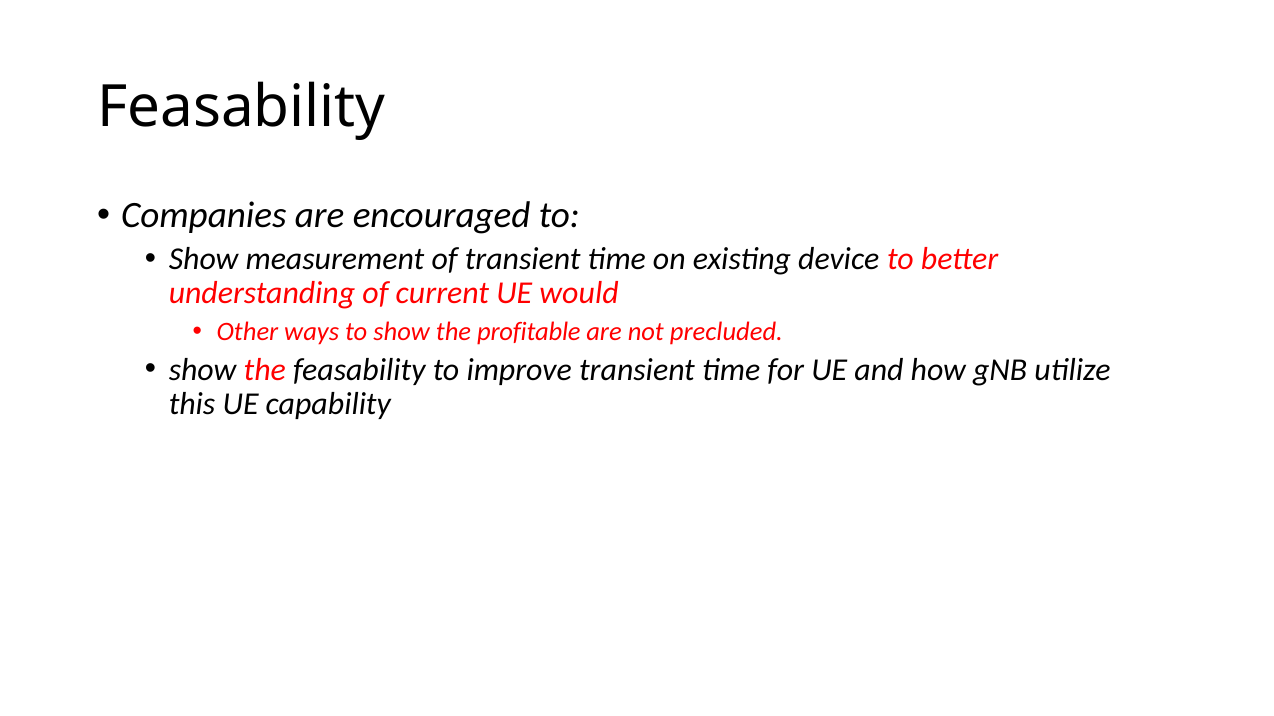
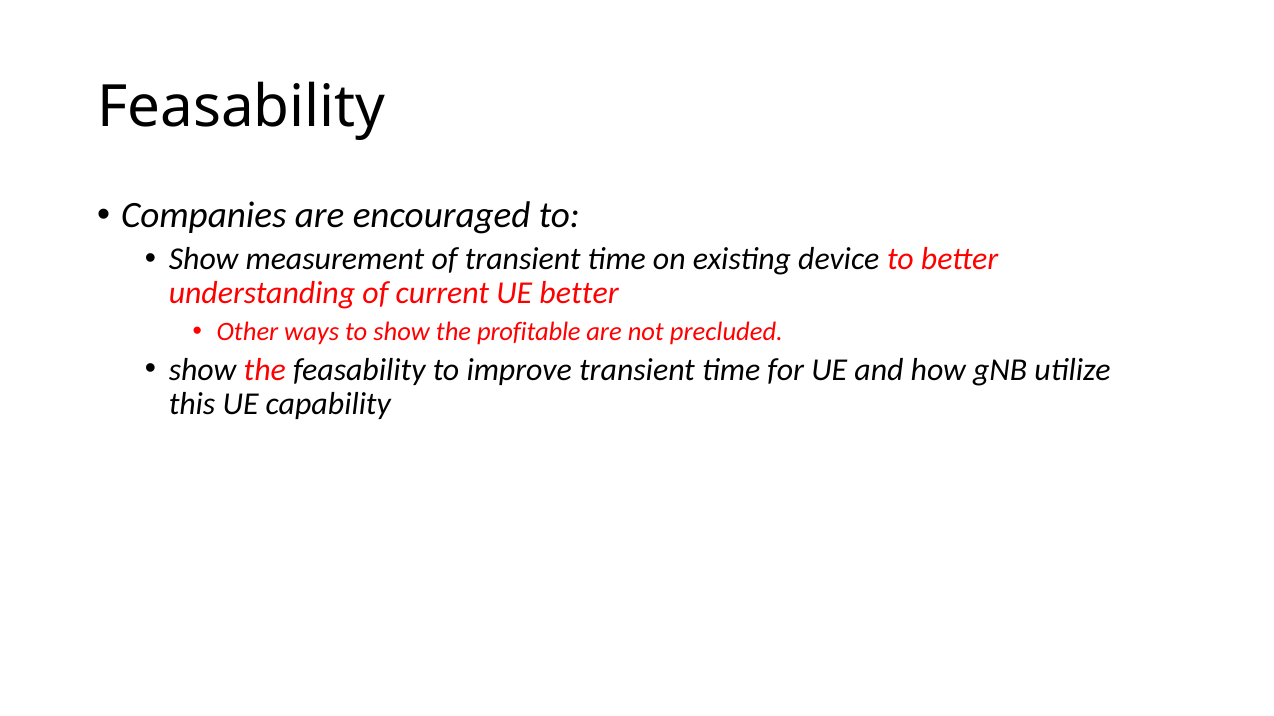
UE would: would -> better
